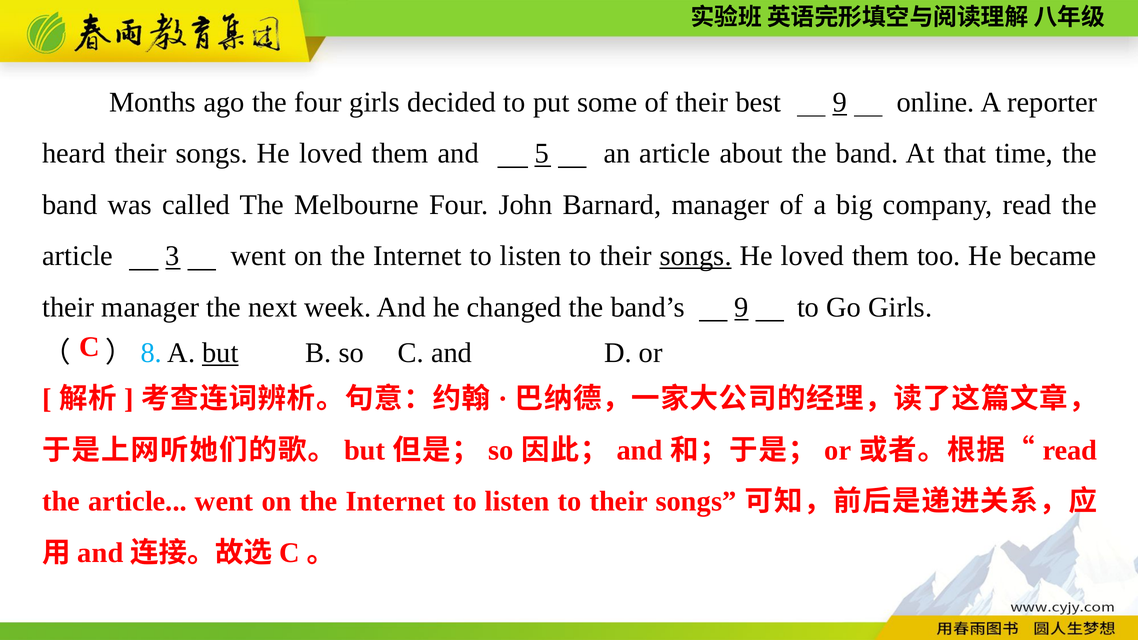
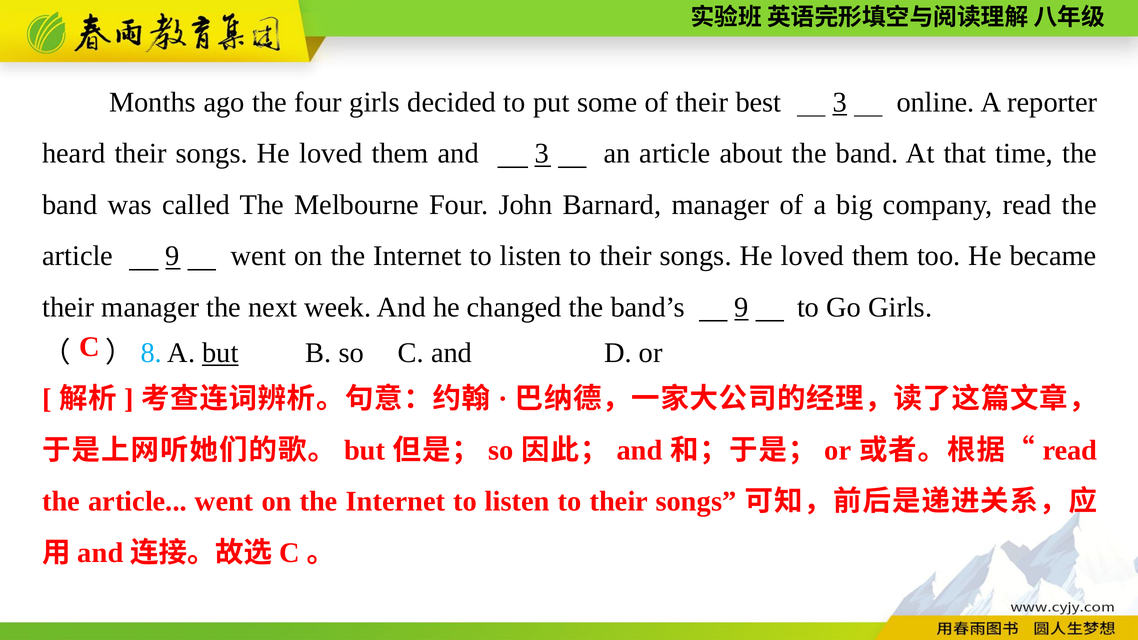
best 9: 9 -> 3
and 5: 5 -> 3
article 3: 3 -> 9
songs at (696, 256) underline: present -> none
